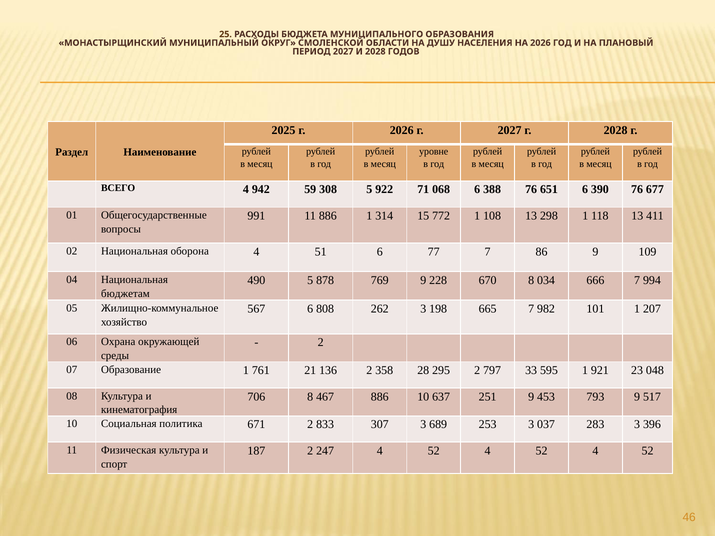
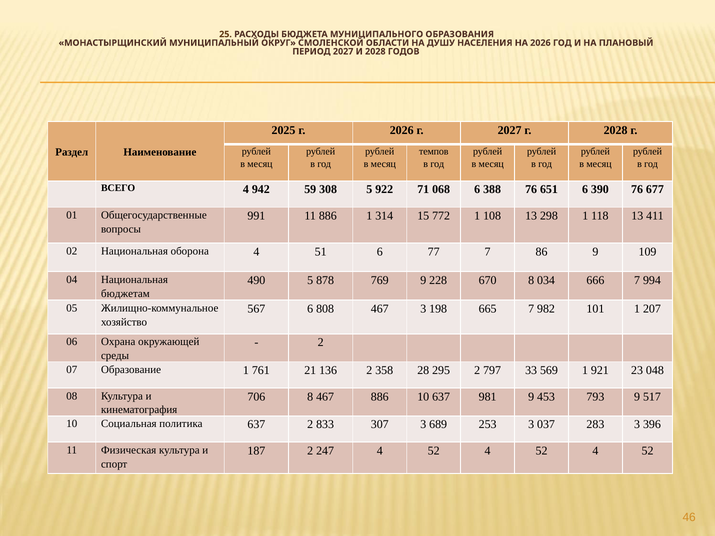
уровне: уровне -> темпов
808 262: 262 -> 467
595: 595 -> 569
251: 251 -> 981
политика 671: 671 -> 637
